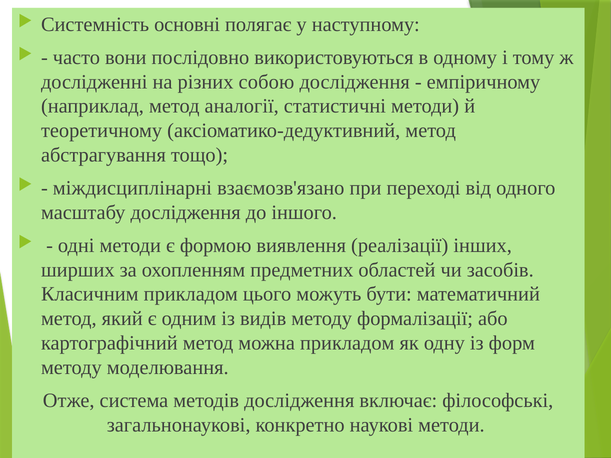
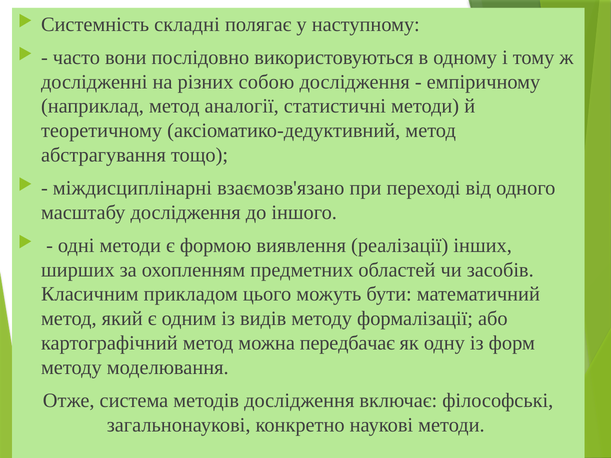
основні: основні -> складні
можна прикладом: прикладом -> передбачає
